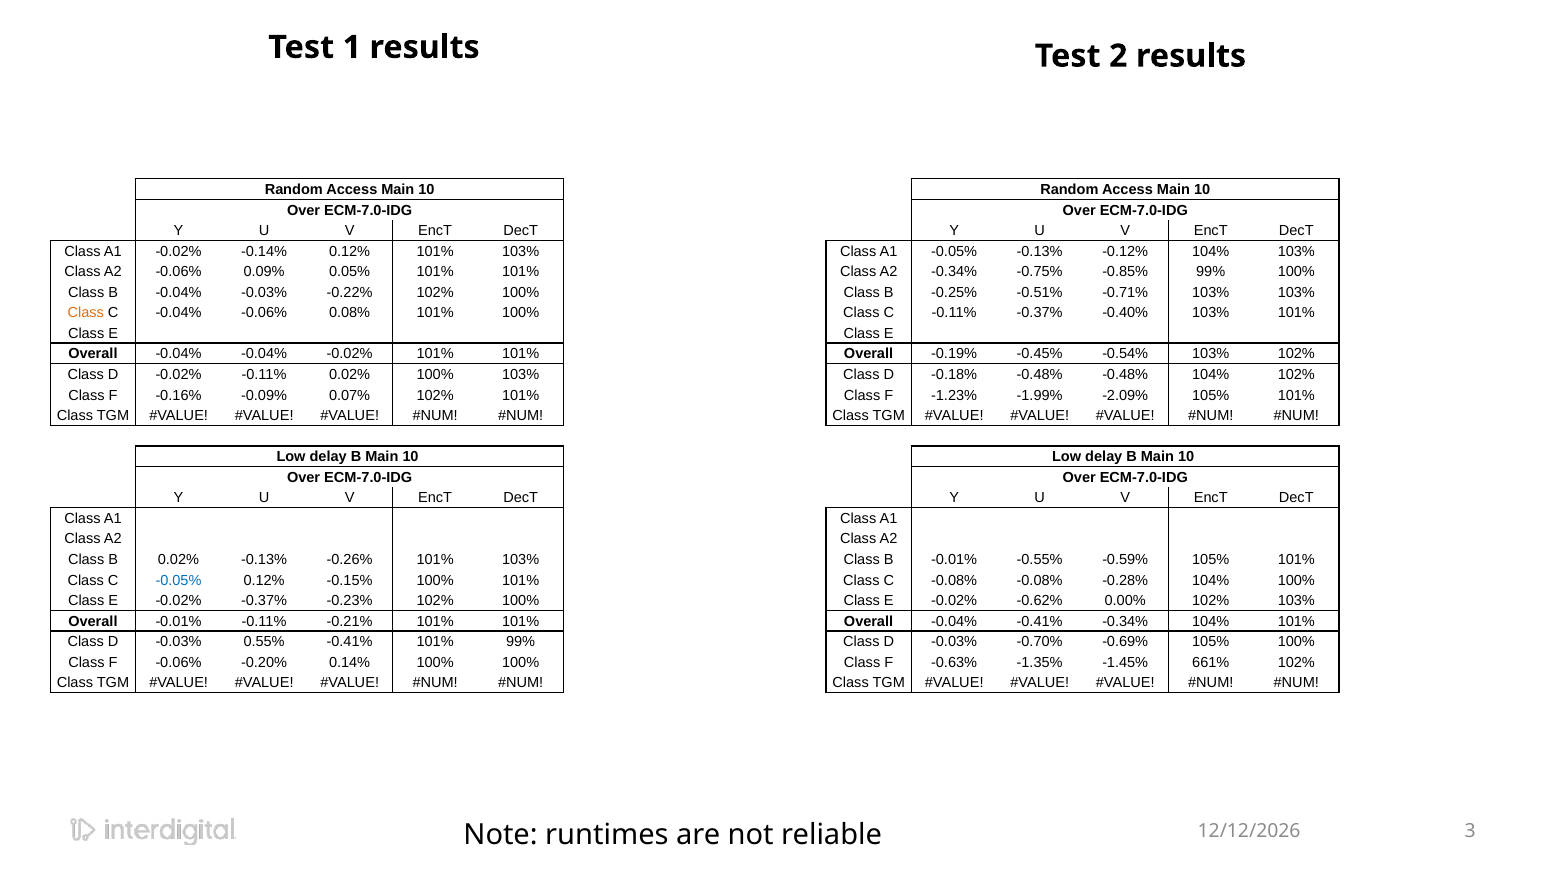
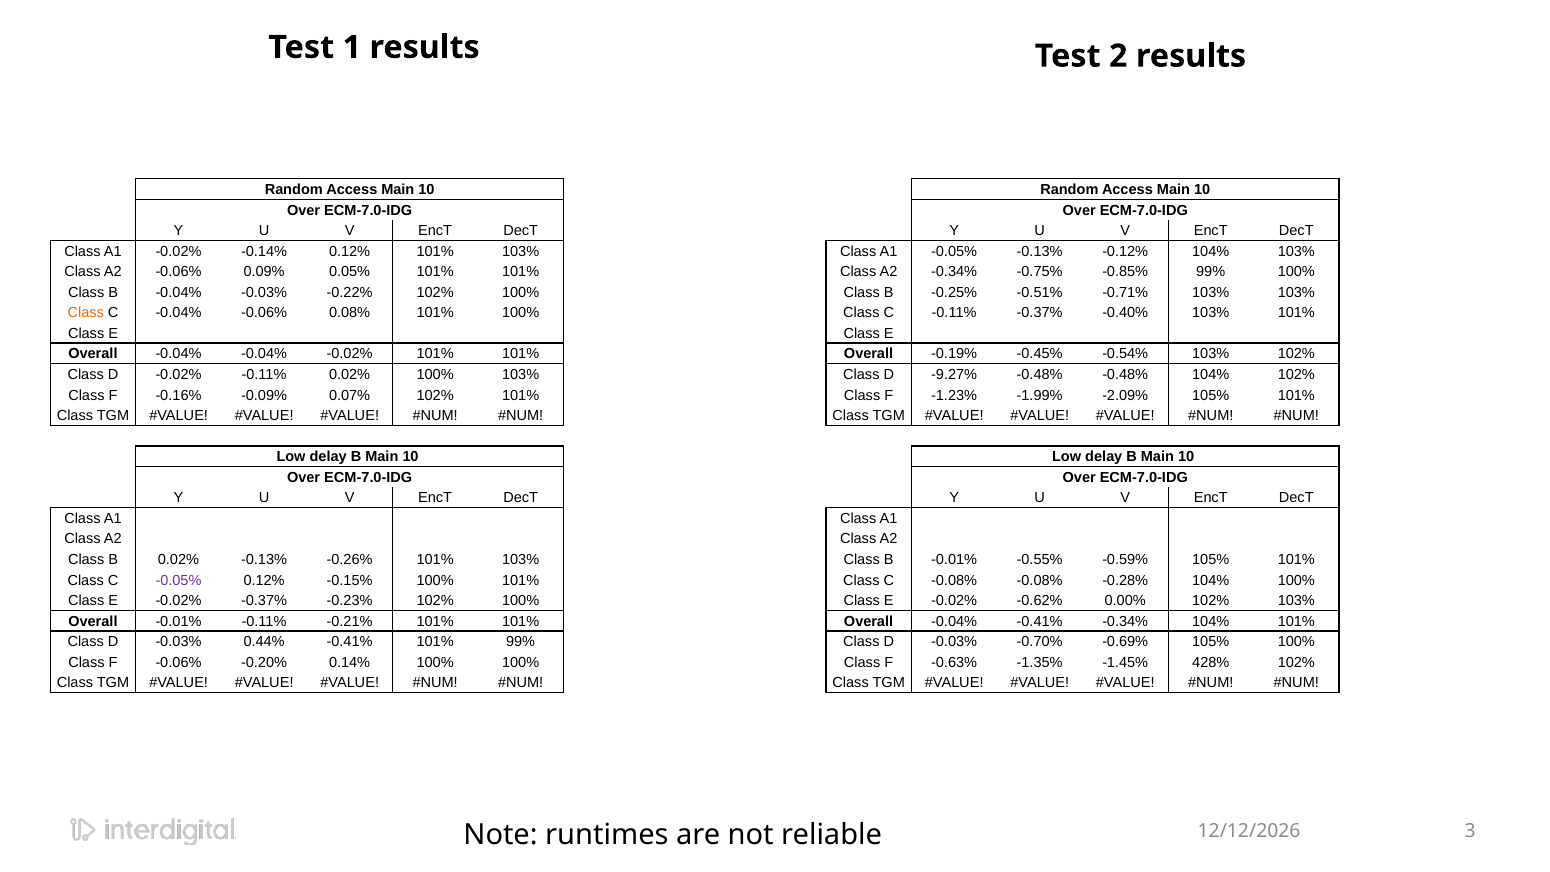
-0.18%: -0.18% -> -9.27%
-0.05% at (179, 580) colour: blue -> purple
0.55%: 0.55% -> 0.44%
661%: 661% -> 428%
